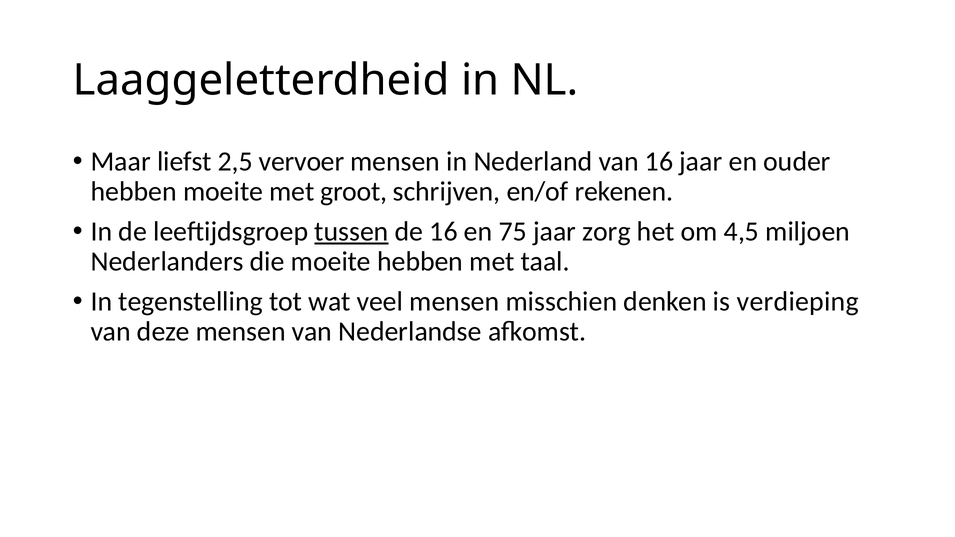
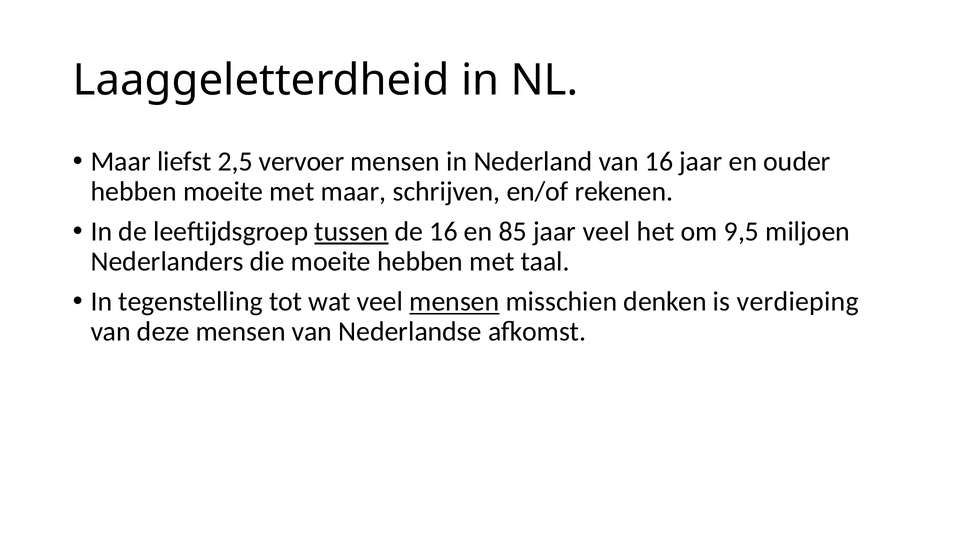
met groot: groot -> maar
75: 75 -> 85
jaar zorg: zorg -> veel
4,5: 4,5 -> 9,5
mensen at (454, 302) underline: none -> present
